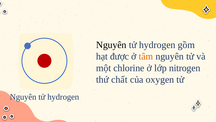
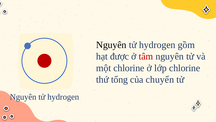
tâm colour: orange -> red
lớp nitrogen: nitrogen -> chlorine
chất: chất -> tổng
oxygen: oxygen -> chuyển
